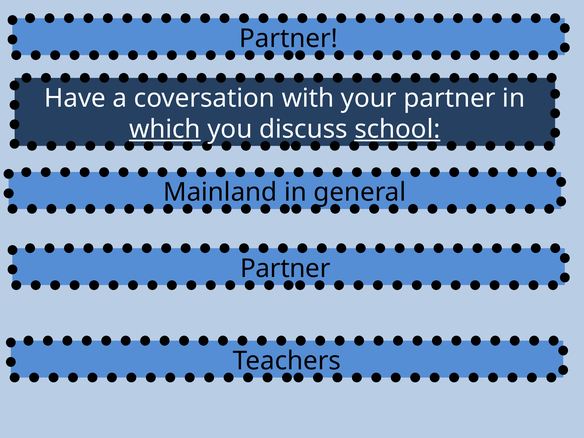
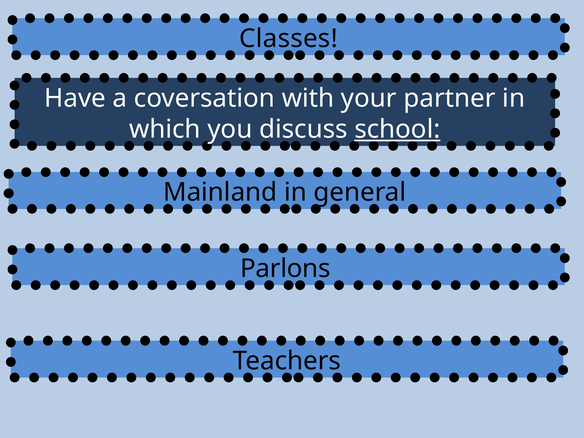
Partner at (289, 38): Partner -> Classes
which underline: present -> none
Partner at (285, 268): Partner -> Parlons
